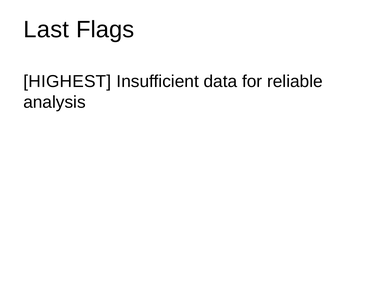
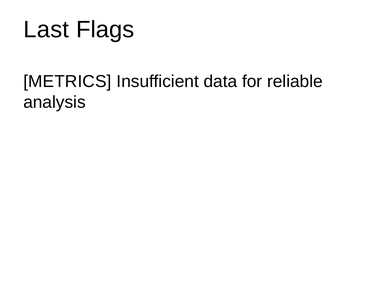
HIGHEST: HIGHEST -> METRICS
